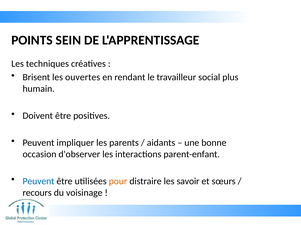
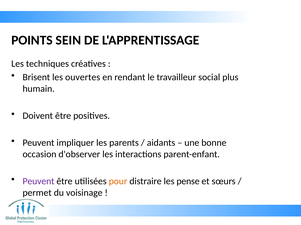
Peuvent at (38, 182) colour: blue -> purple
savoir: savoir -> pense
recours: recours -> permet
